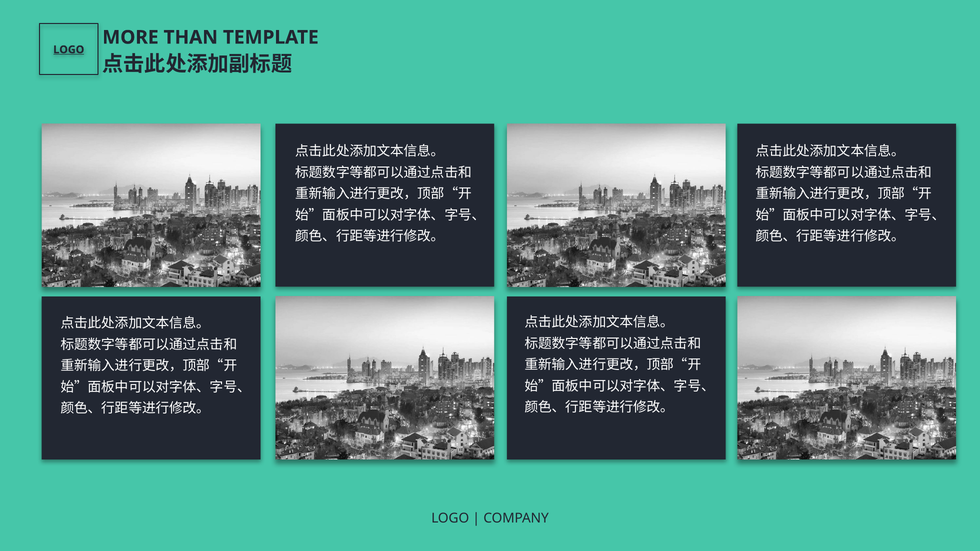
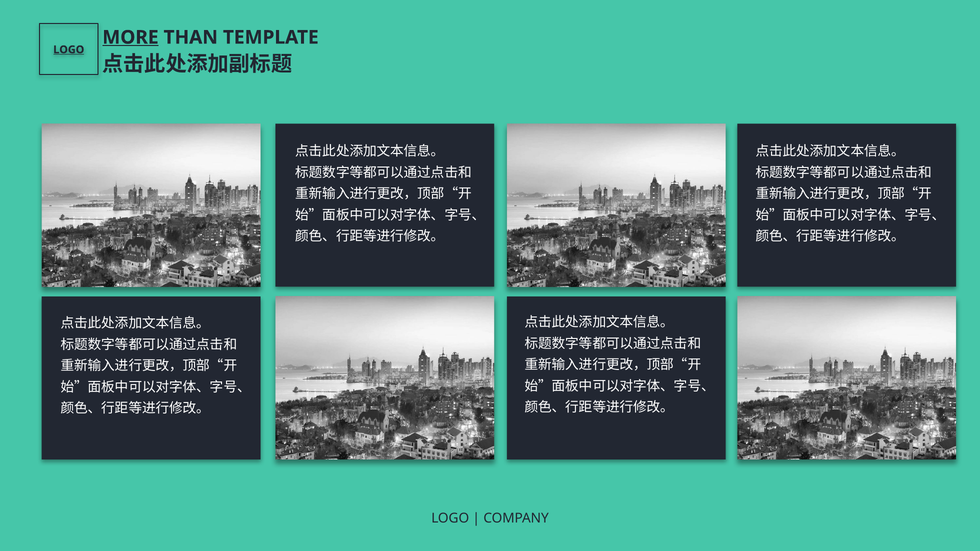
MORE underline: none -> present
